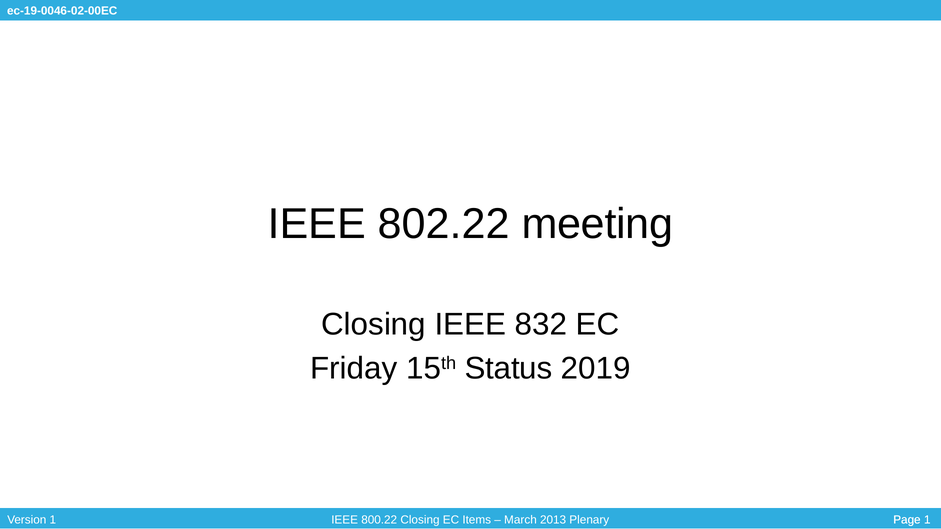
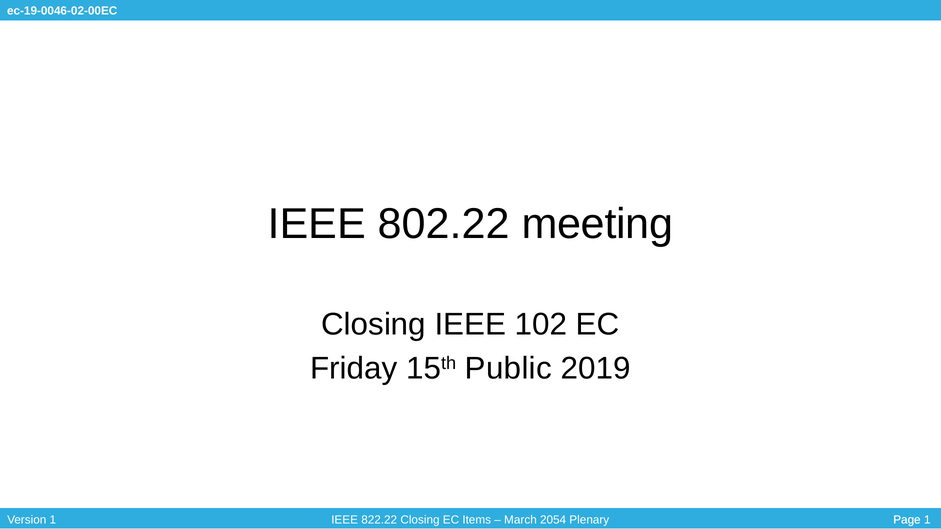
832: 832 -> 102
Status: Status -> Public
800.22: 800.22 -> 822.22
2013: 2013 -> 2054
